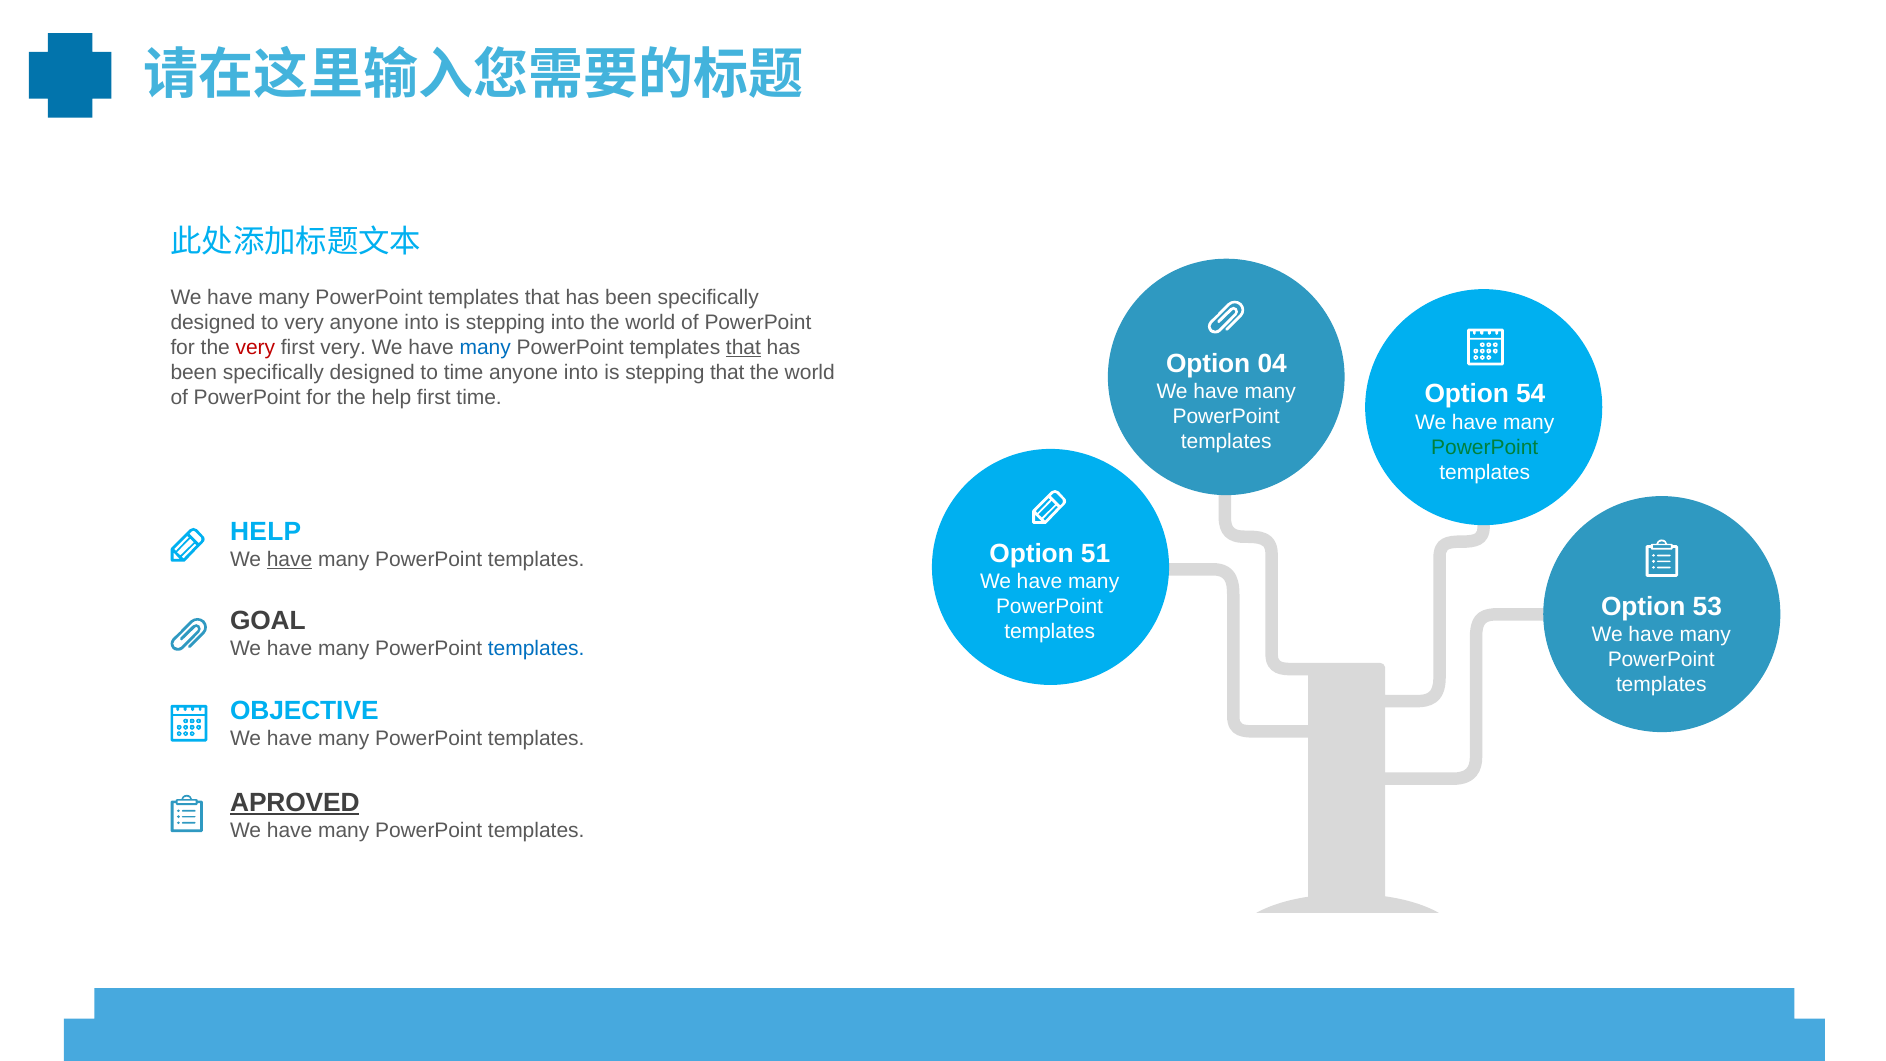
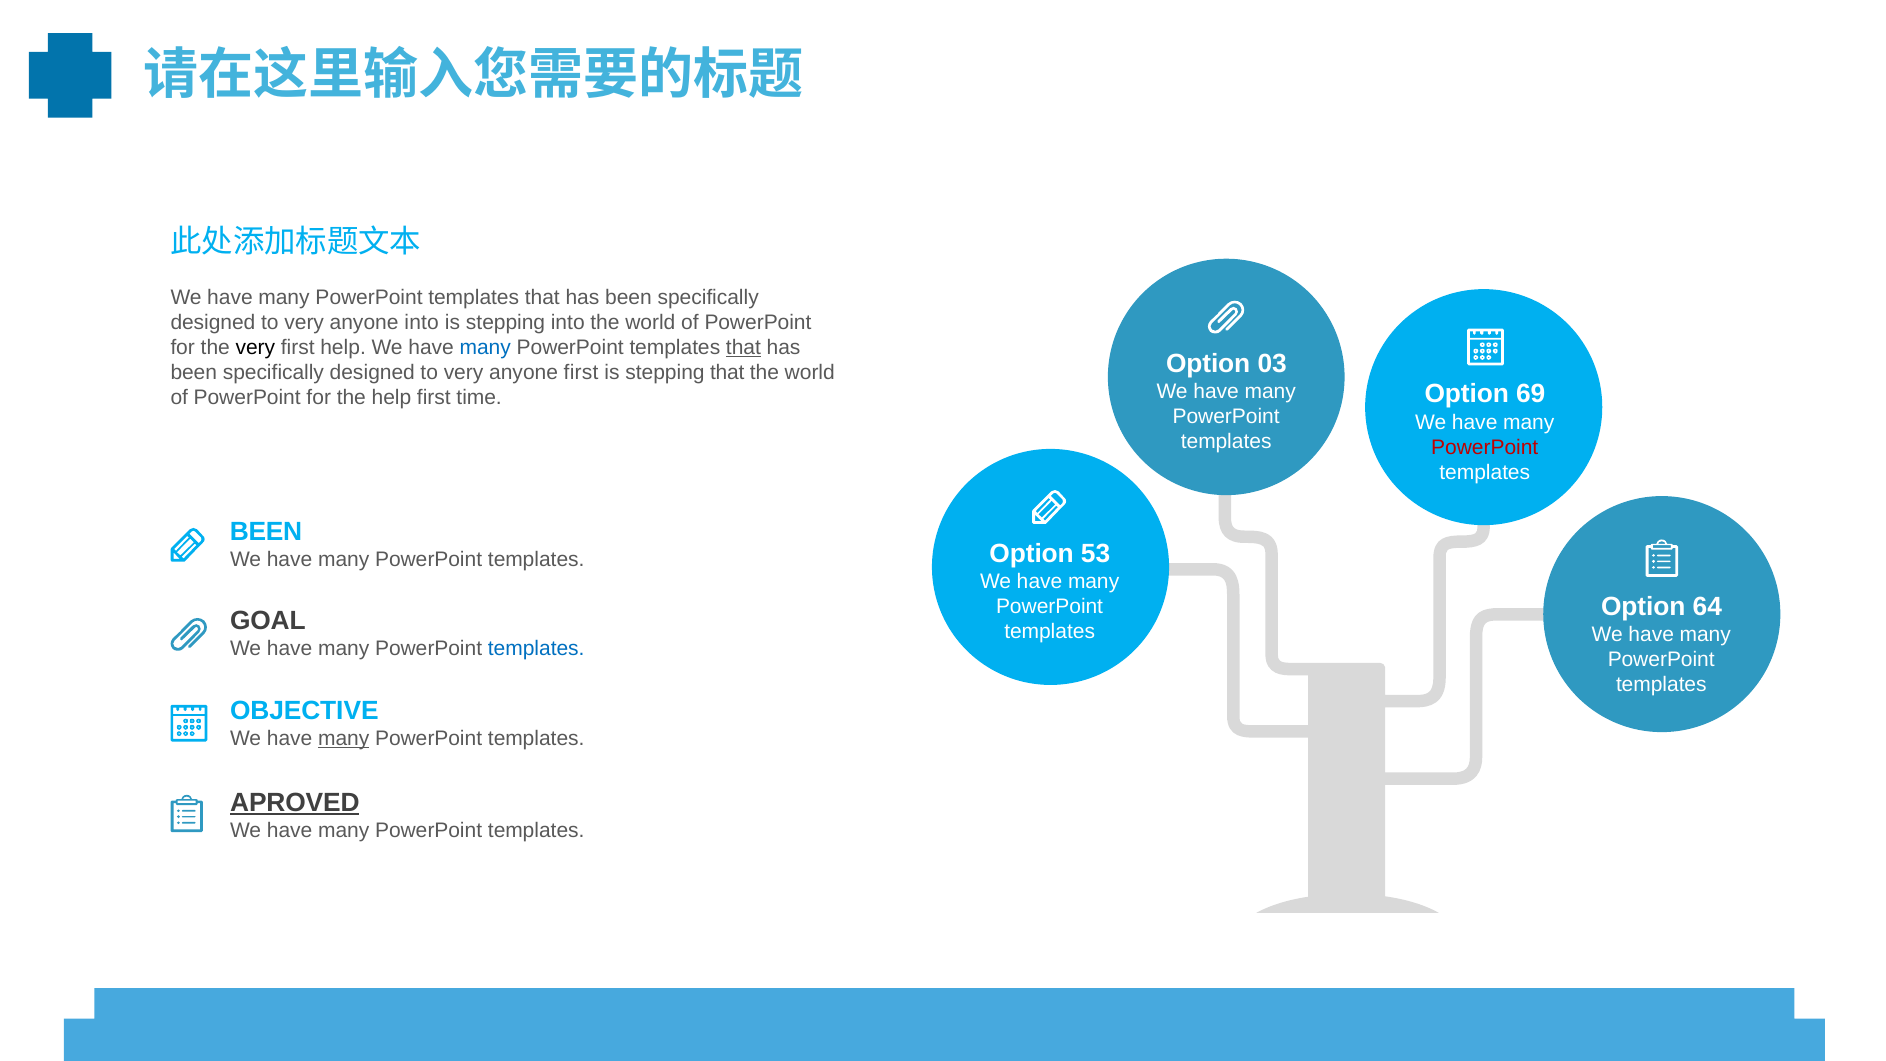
very at (255, 348) colour: red -> black
first very: very -> help
04: 04 -> 03
time at (464, 373): time -> very
into at (581, 373): into -> first
54: 54 -> 69
PowerPoint at (1485, 447) colour: green -> red
HELP at (266, 532): HELP -> BEEN
51: 51 -> 53
have at (290, 560) underline: present -> none
53: 53 -> 64
many at (344, 739) underline: none -> present
